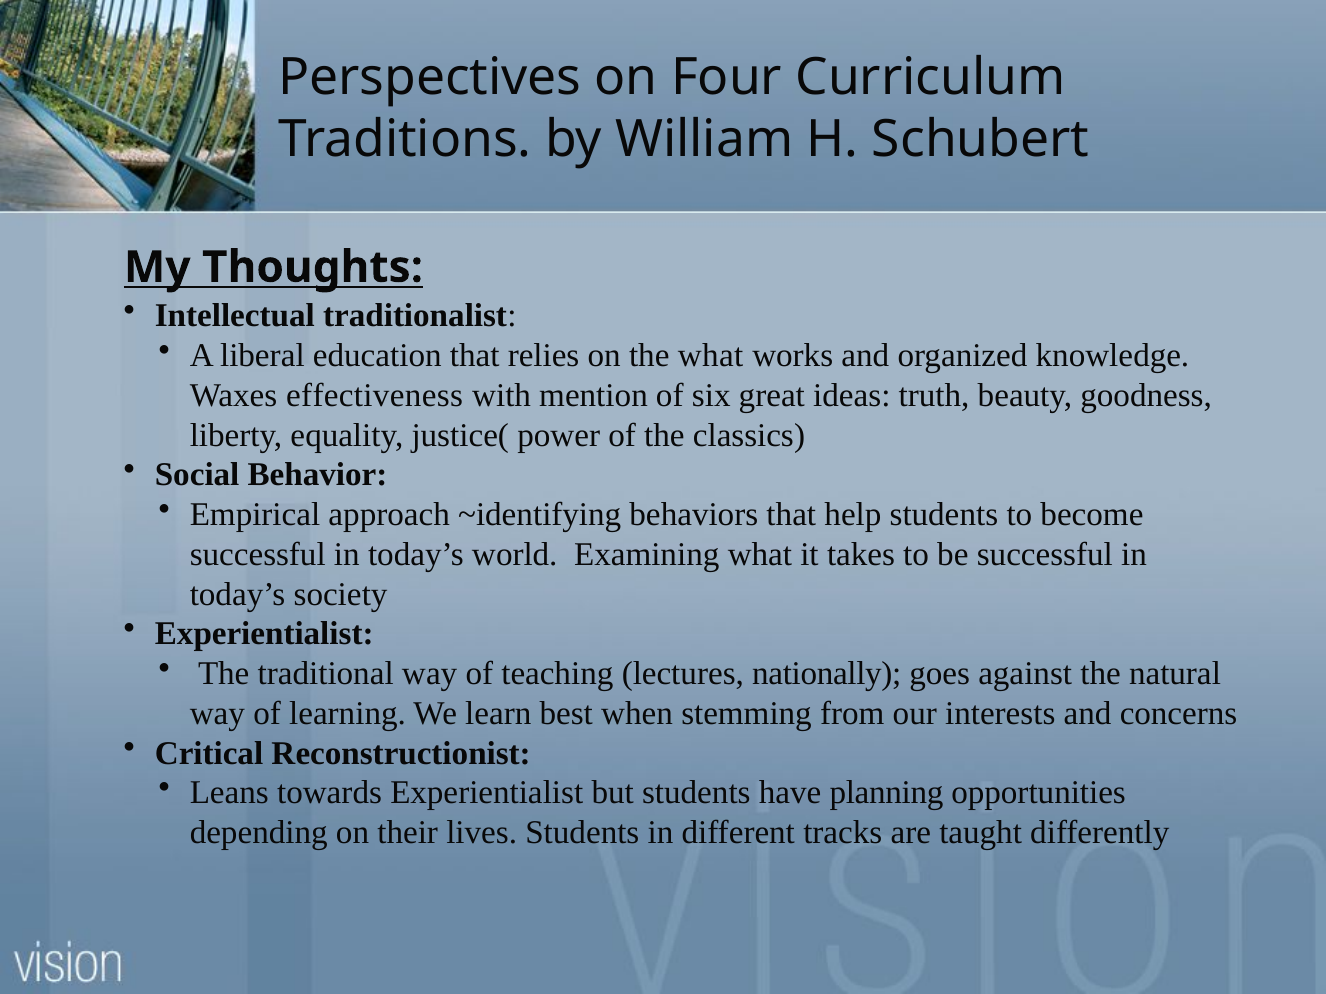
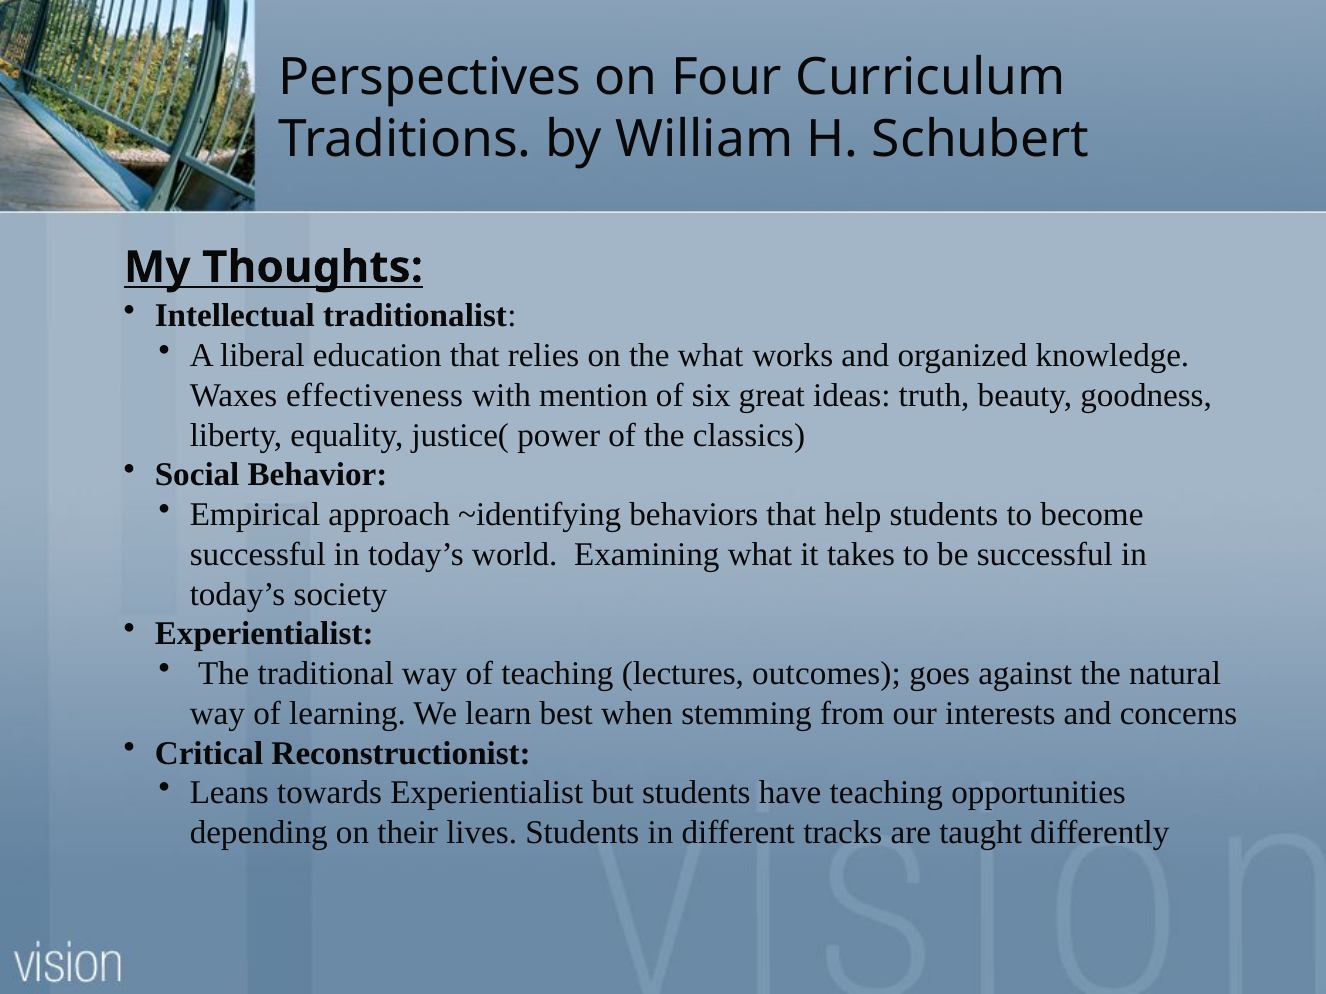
nationally: nationally -> outcomes
have planning: planning -> teaching
